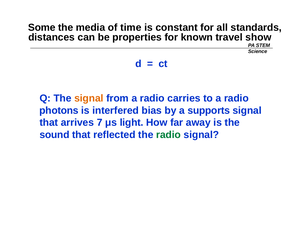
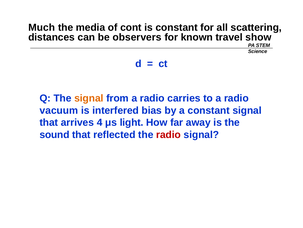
Some: Some -> Much
time: time -> cont
standards: standards -> scattering
properties: properties -> observers
photons: photons -> vacuum
a supports: supports -> constant
7: 7 -> 4
radio at (169, 134) colour: green -> red
